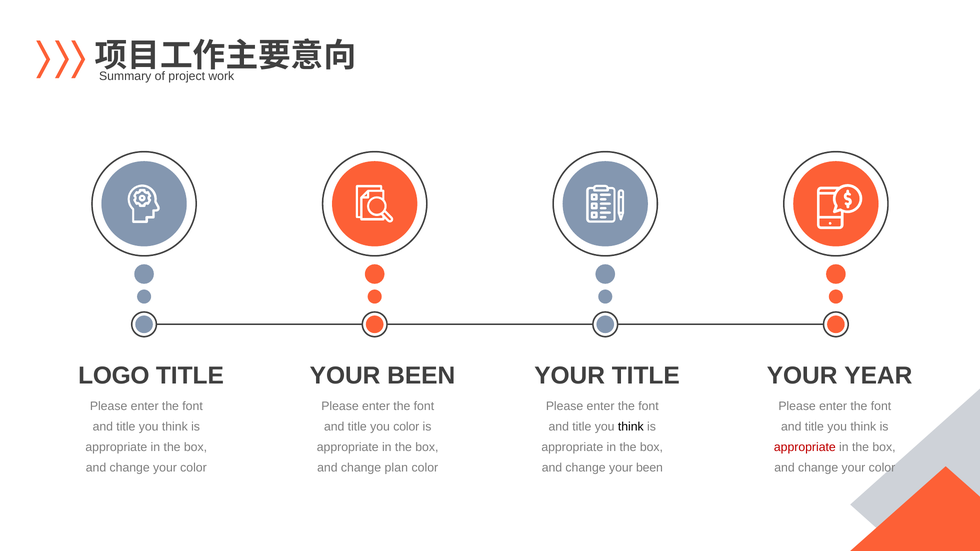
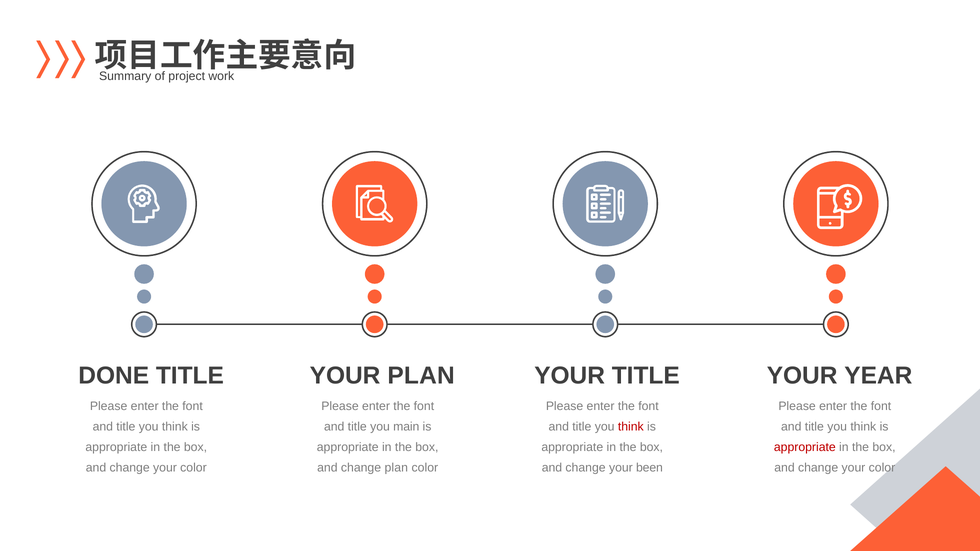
LOGO: LOGO -> DONE
BEEN at (421, 376): BEEN -> PLAN
you color: color -> main
think at (631, 427) colour: black -> red
